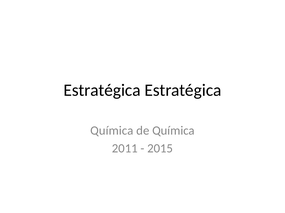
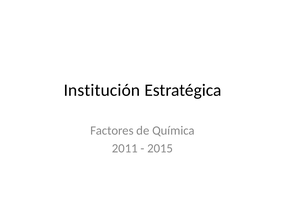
Estratégica at (102, 91): Estratégica -> Institución
Química at (112, 131): Química -> Factores
